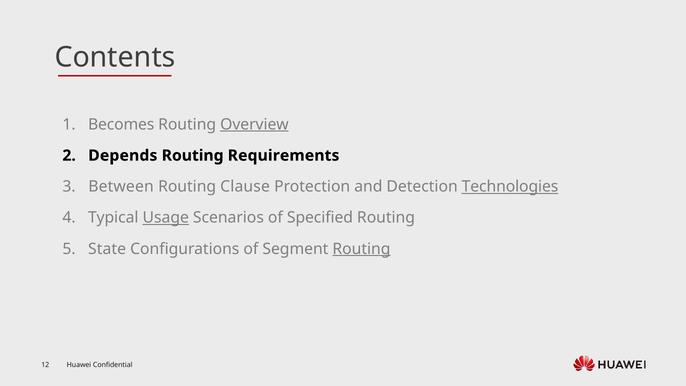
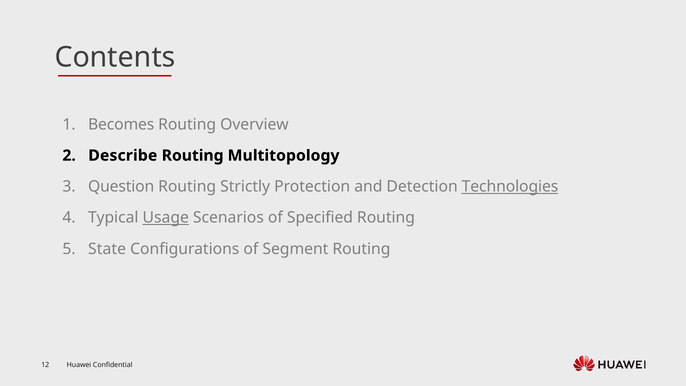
Overview underline: present -> none
Depends: Depends -> Describe
Requirements: Requirements -> Multitopology
Between: Between -> Question
Clause: Clause -> Strictly
Routing at (361, 249) underline: present -> none
